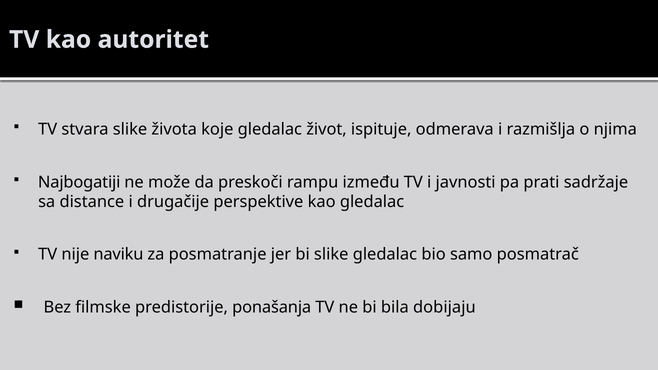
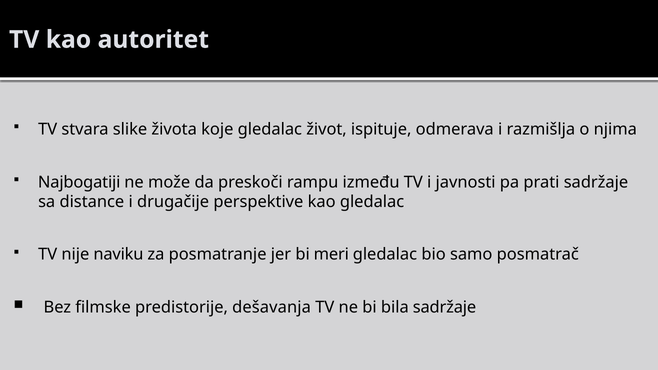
bi slike: slike -> meri
ponašanja: ponašanja -> dešavanja
bila dobijaju: dobijaju -> sadržaje
